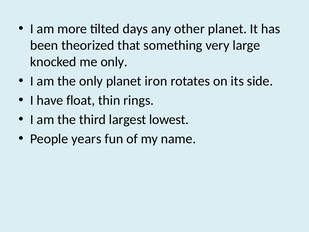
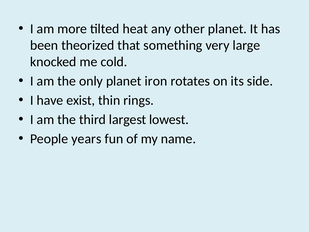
days: days -> heat
me only: only -> cold
float: float -> exist
